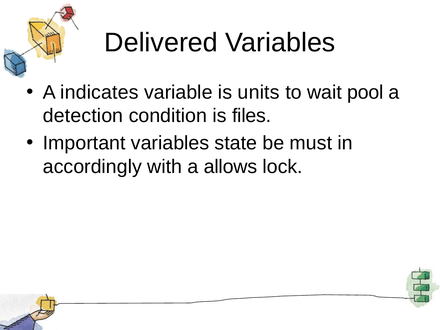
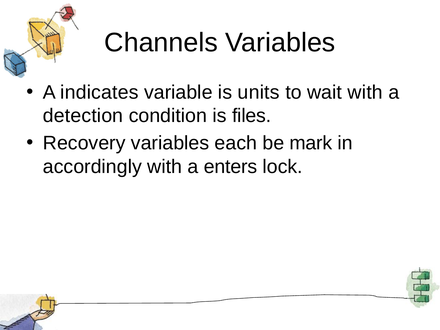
Delivered: Delivered -> Channels
wait pool: pool -> with
Important: Important -> Recovery
state: state -> each
must: must -> mark
allows: allows -> enters
